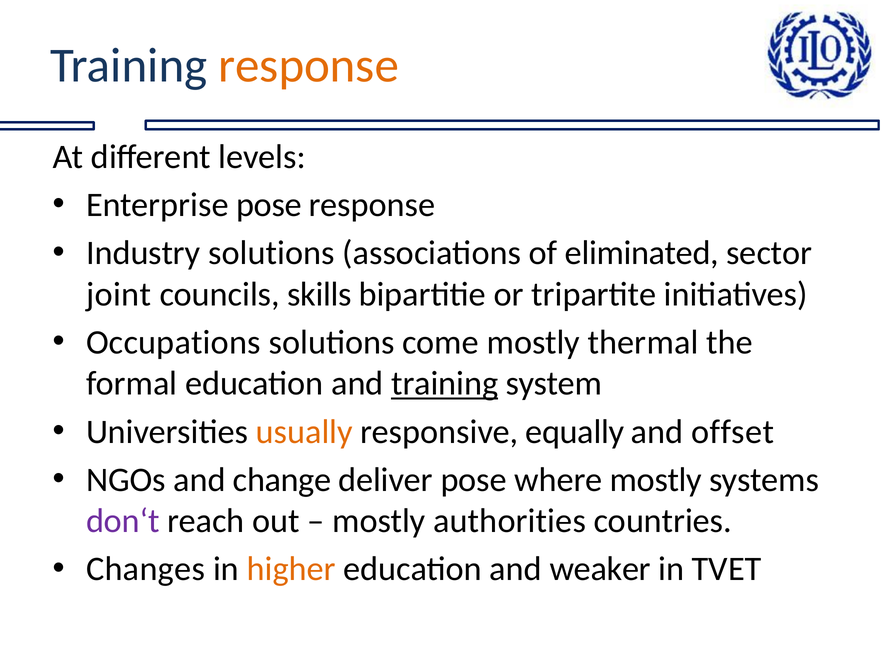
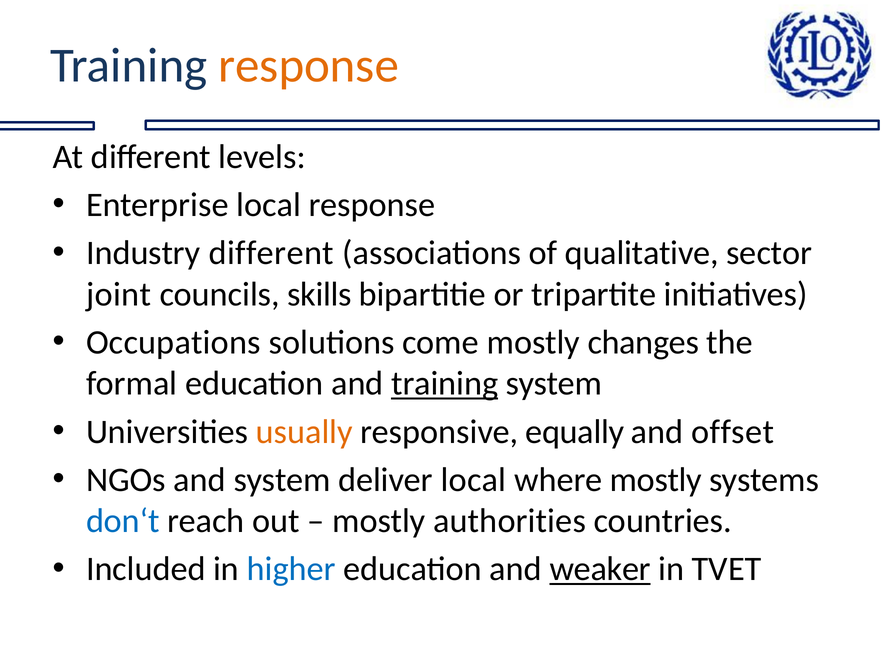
Enterprise pose: pose -> local
Industry solutions: solutions -> different
eliminated: eliminated -> qualitative
thermal: thermal -> changes
and change: change -> system
deliver pose: pose -> local
don‘t colour: purple -> blue
Changes: Changes -> Included
higher colour: orange -> blue
weaker underline: none -> present
